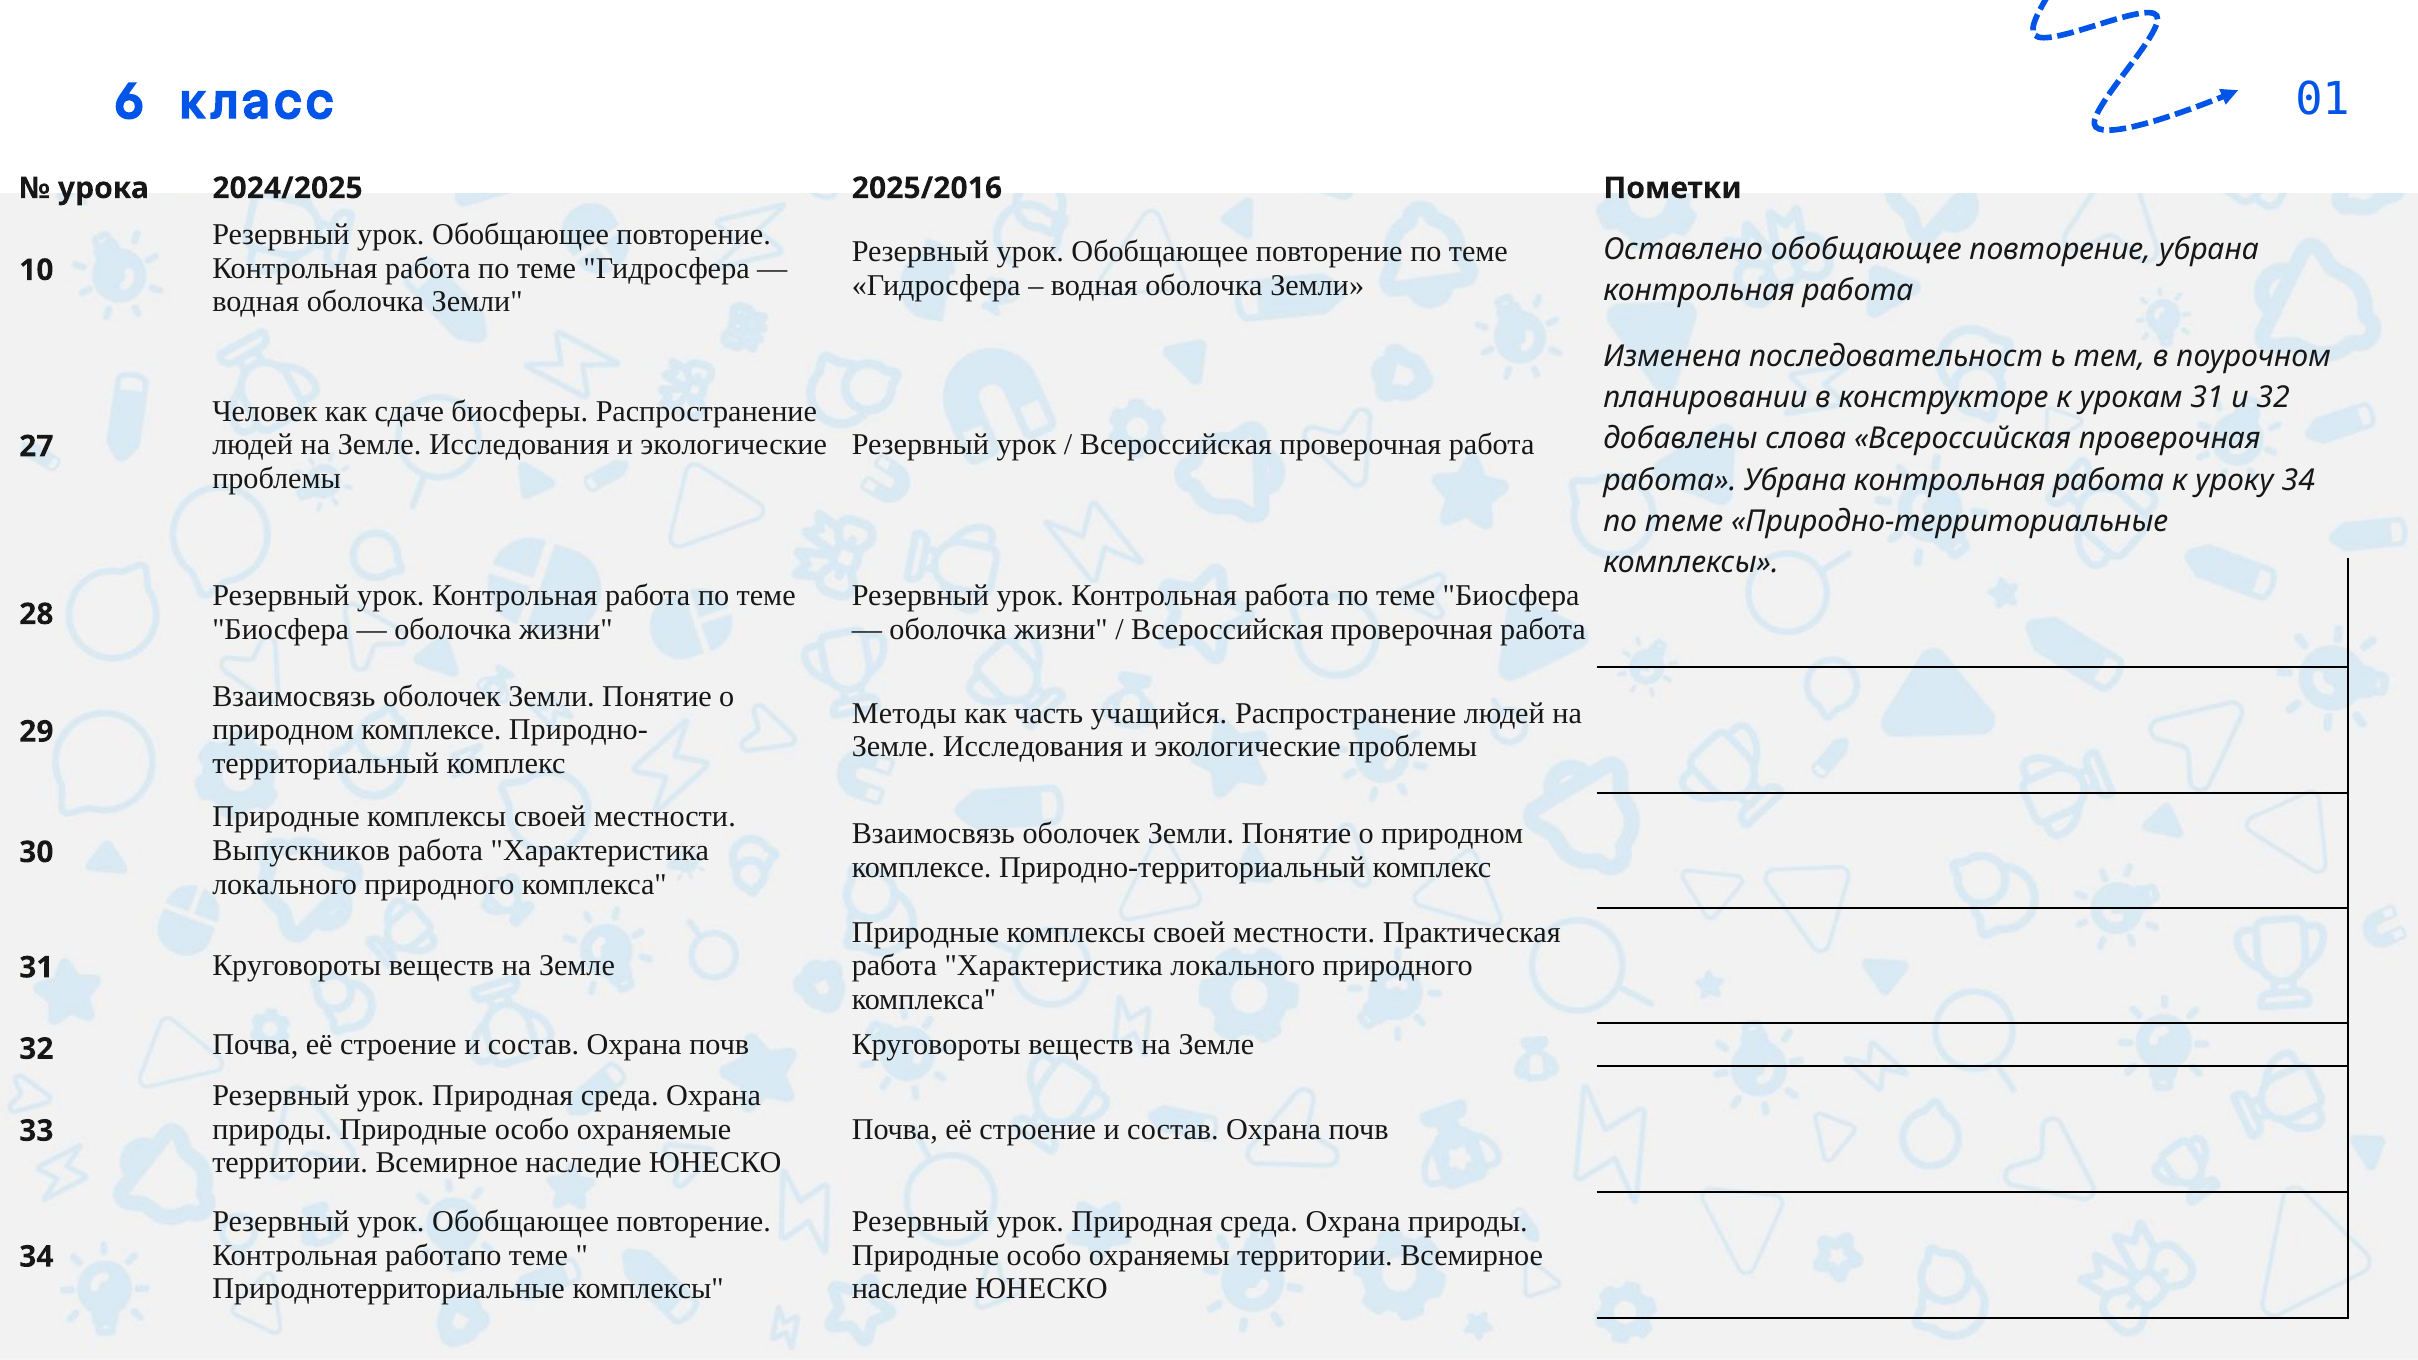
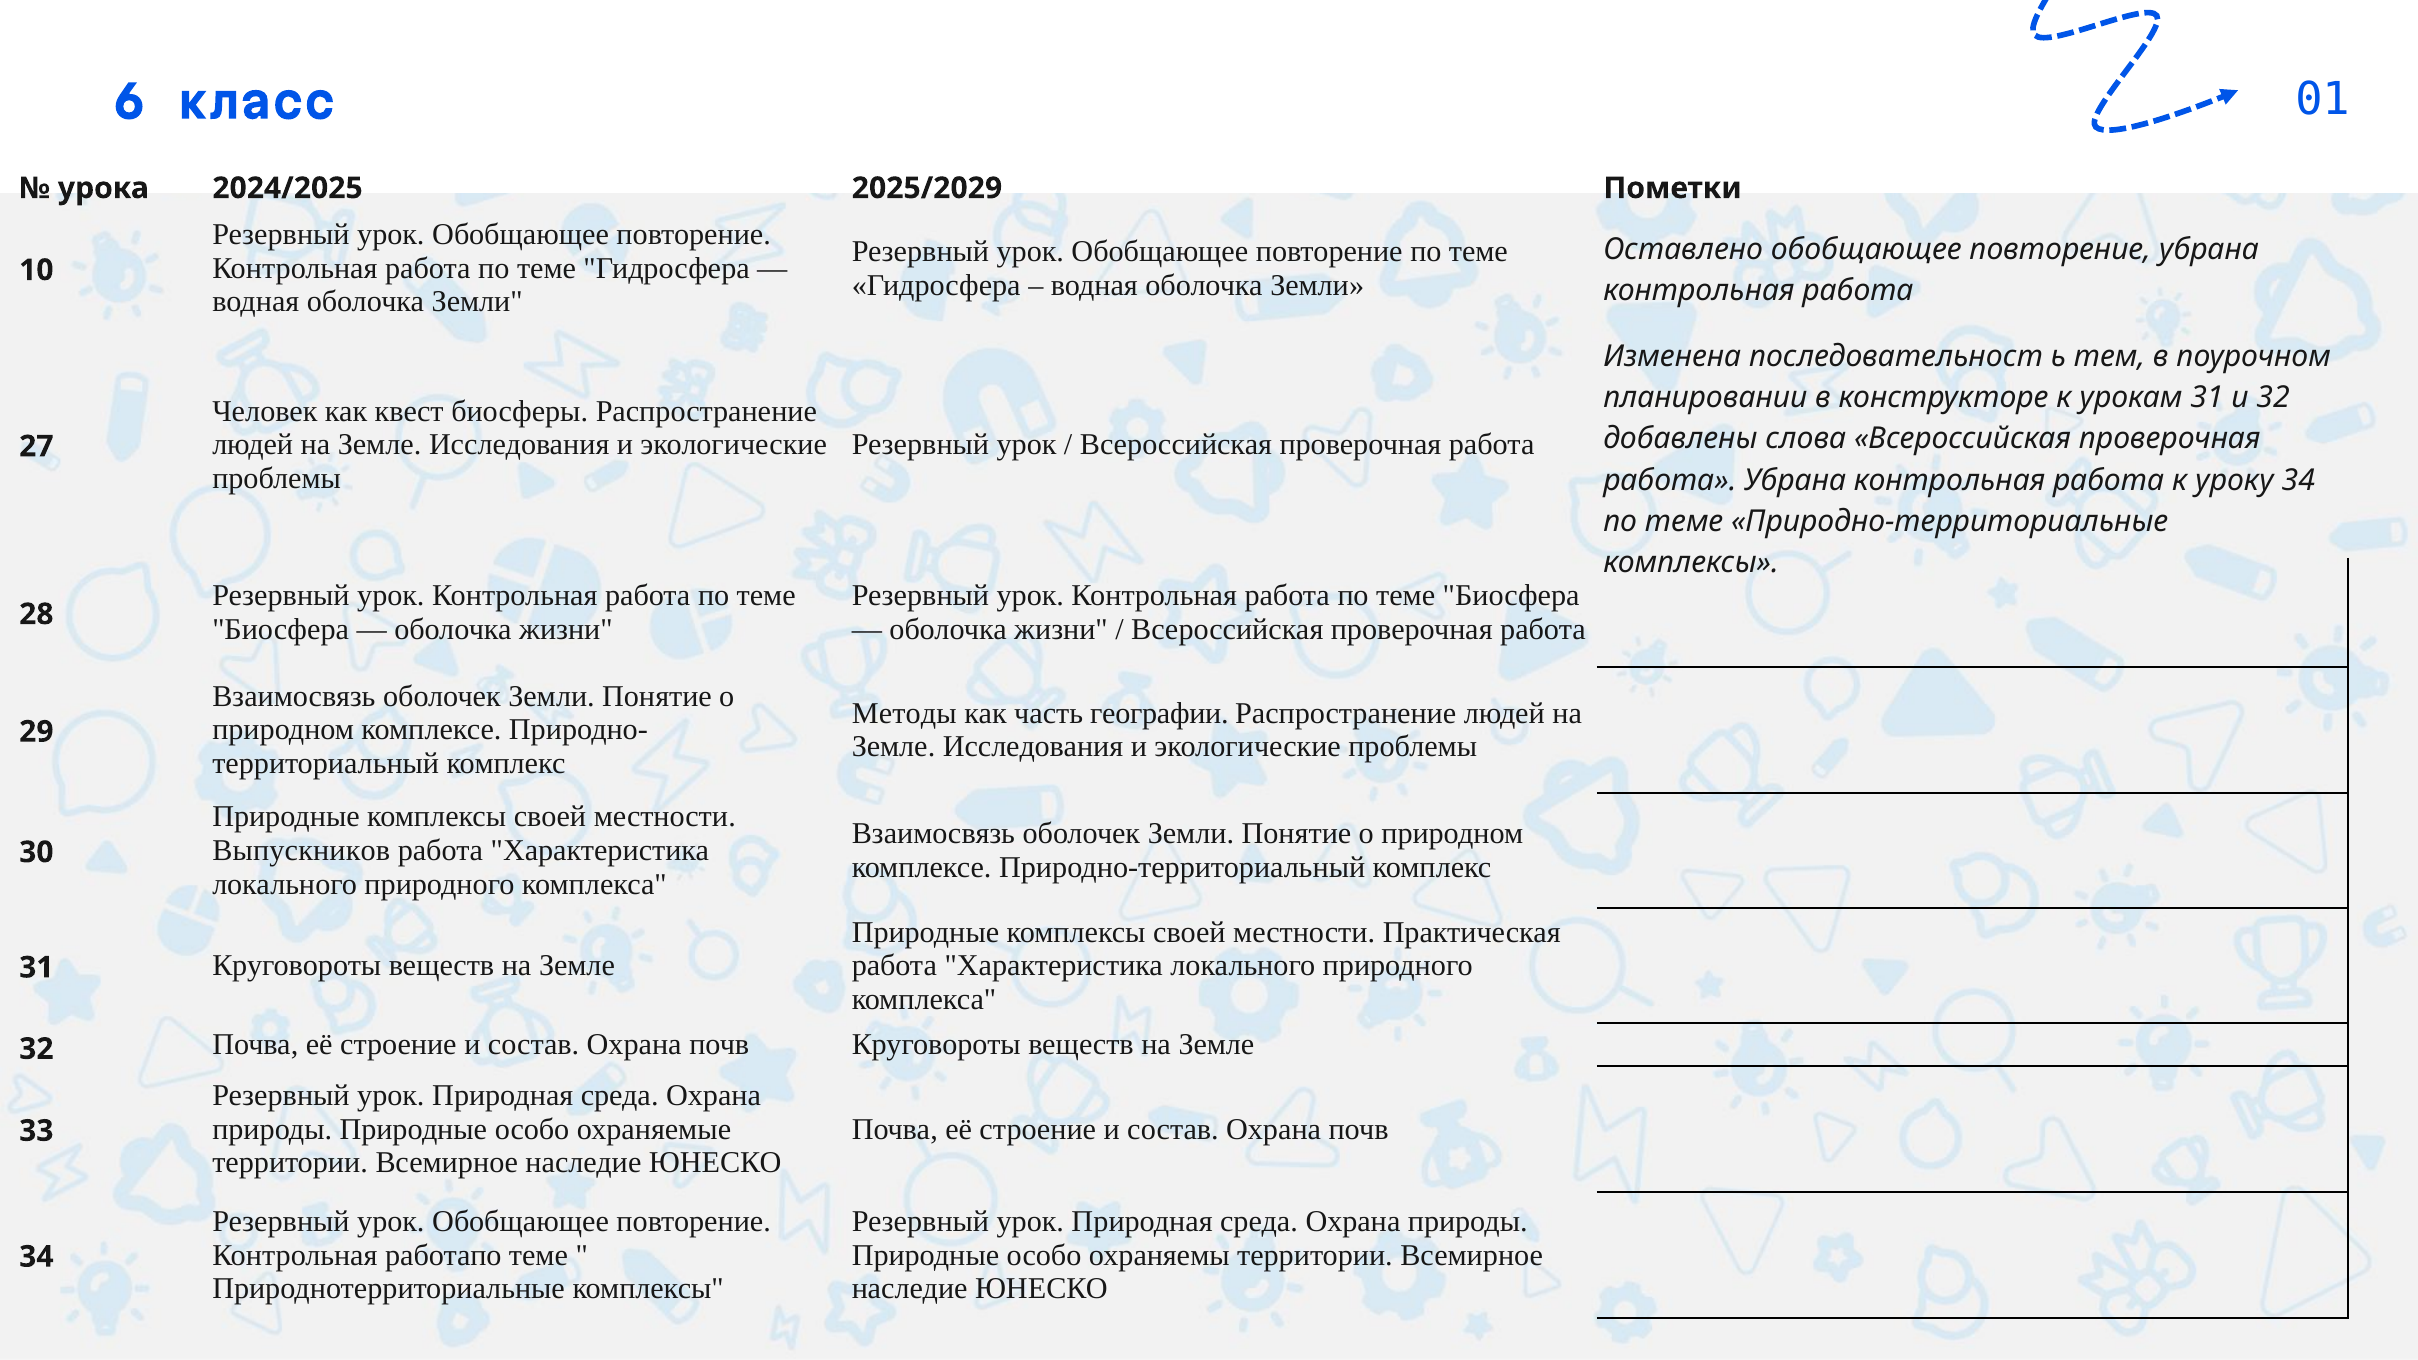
2025/2016: 2025/2016 -> 2025/2029
сдаче: сдаче -> квест
учащийся: учащийся -> географии
